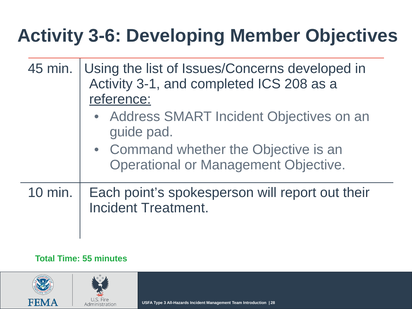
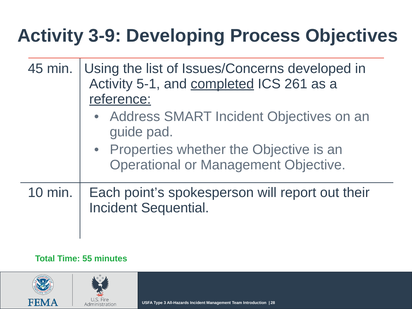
3-6: 3-6 -> 3-9
Member: Member -> Process
3-1: 3-1 -> 5-1
completed underline: none -> present
208: 208 -> 261
Command: Command -> Properties
Treatment: Treatment -> Sequential
